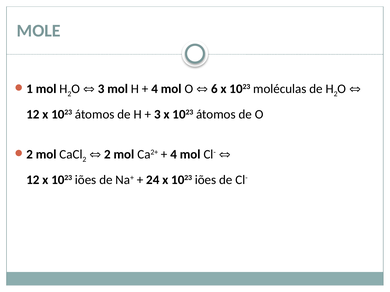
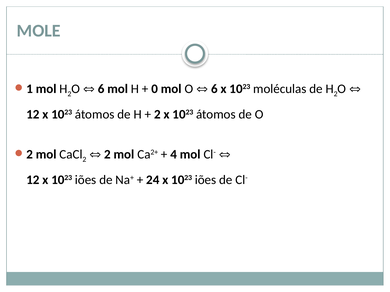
3 at (101, 89): 3 -> 6
4 at (155, 89): 4 -> 0
3 at (157, 115): 3 -> 2
